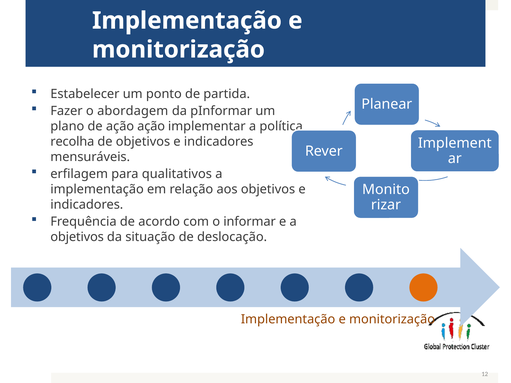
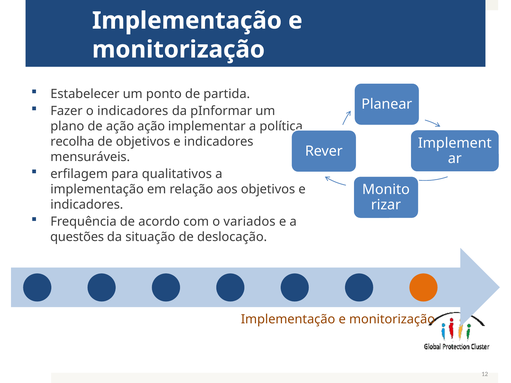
o abordagem: abordagem -> indicadores
informar: informar -> variados
objetivos at (77, 237): objetivos -> questões
